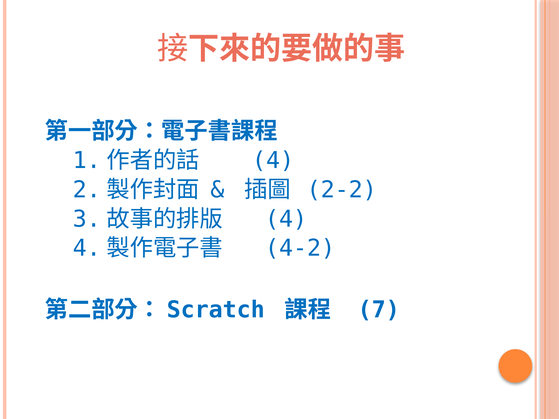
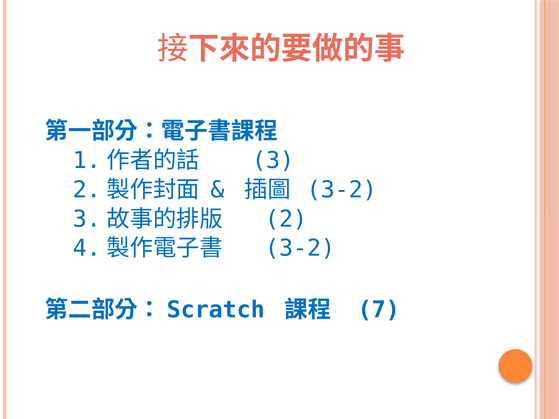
4 at (273, 160): 4 -> 3
2-2 at (342, 190): 2-2 -> 3-2
4 at (286, 219): 4 -> 2
4-2 at (300, 248): 4-2 -> 3-2
